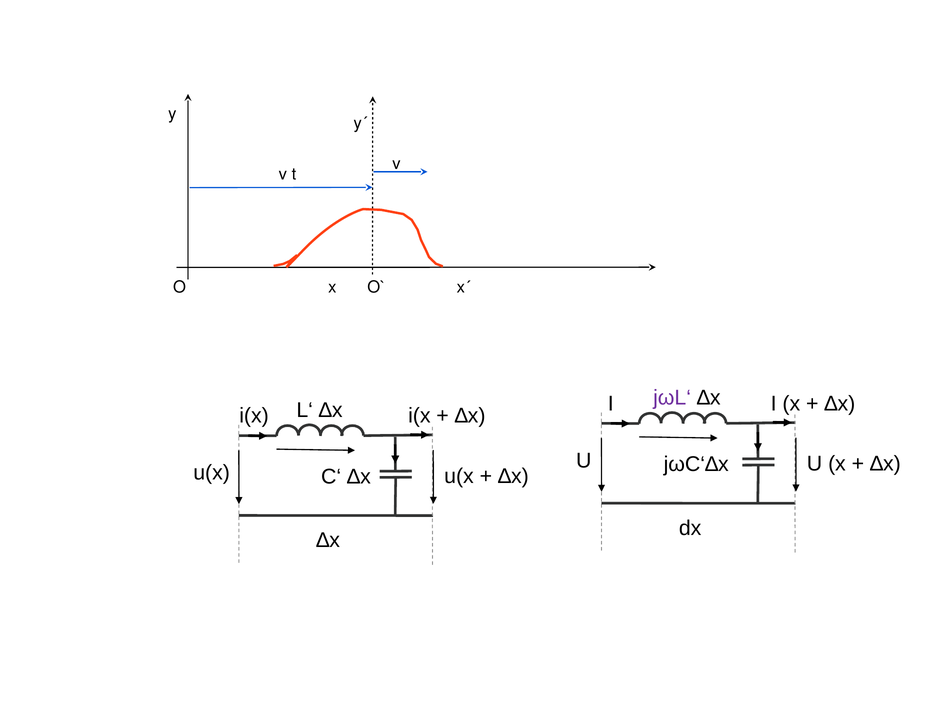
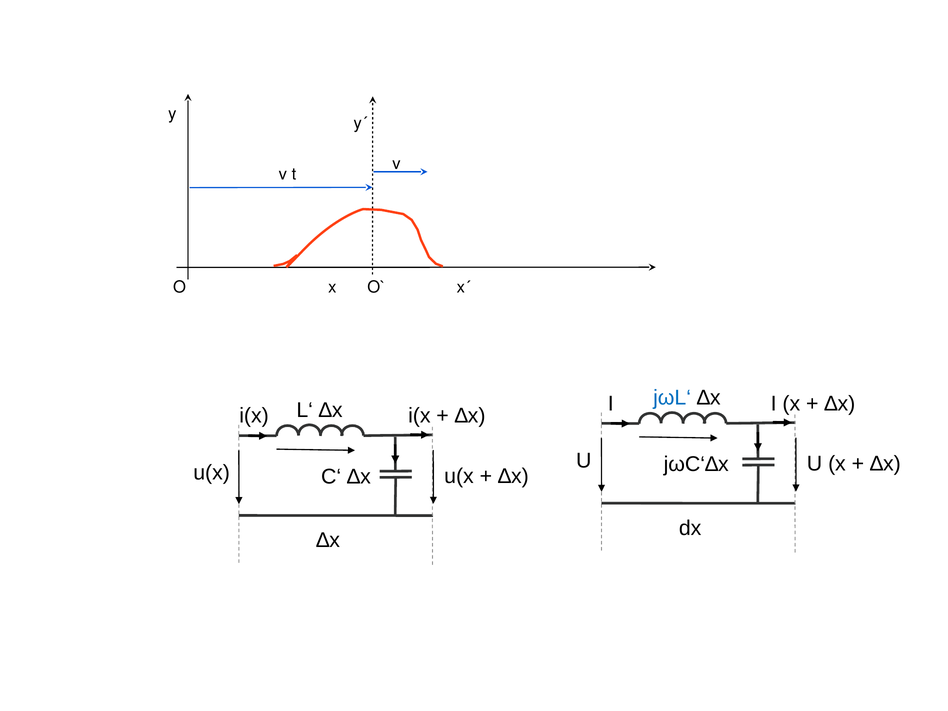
jωL‘ colour: purple -> blue
